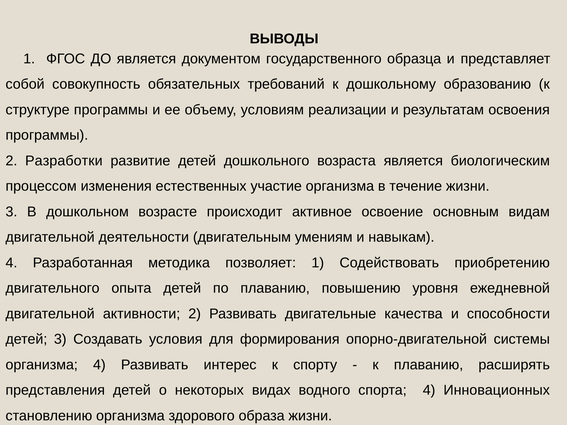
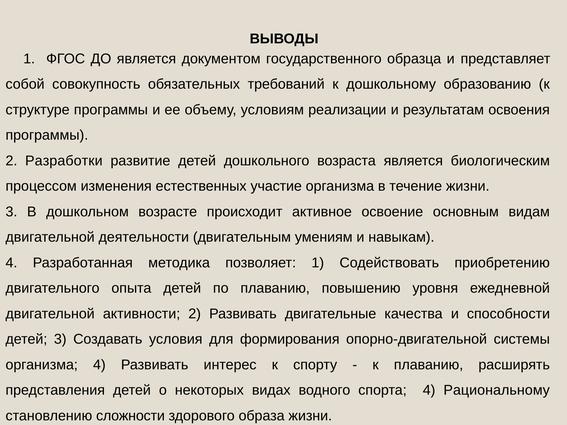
Инновационных: Инновационных -> Рациональному
становлению организма: организма -> сложности
